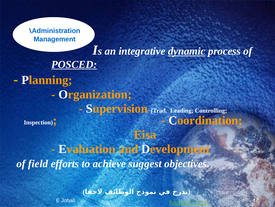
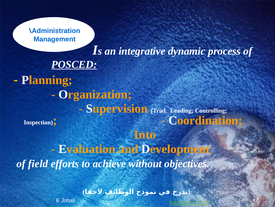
dynamic underline: present -> none
Eisa: Eisa -> Into
suggest: suggest -> without
